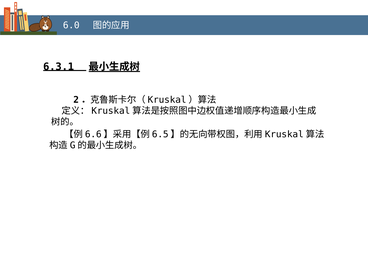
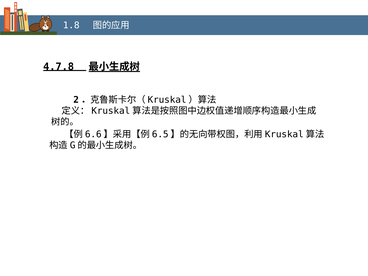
6.0: 6.0 -> 1.8
6.3.1: 6.3.1 -> 4.7.8
